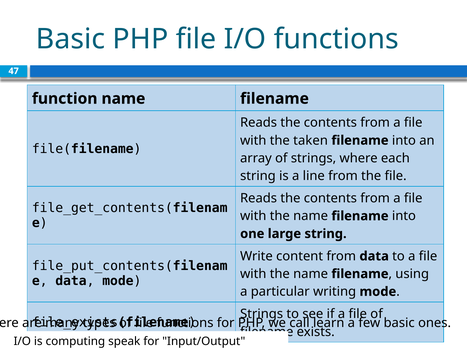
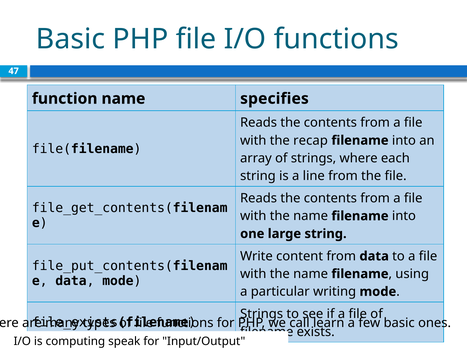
function name filename: filename -> specifies
taken: taken -> recap
